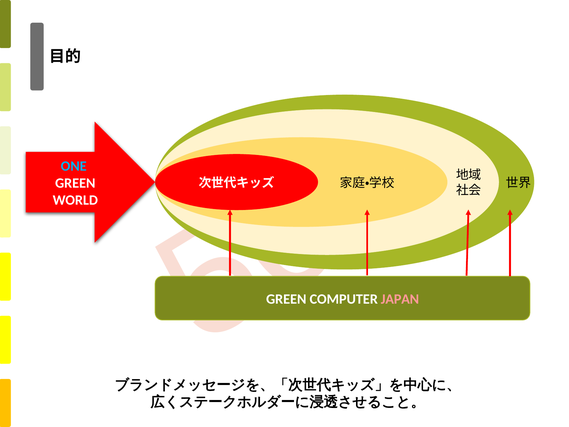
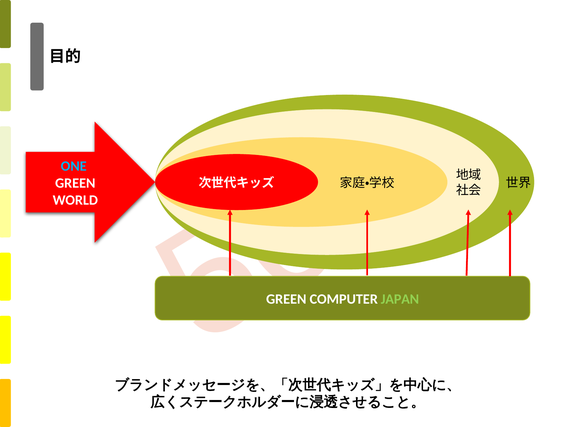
JAPAN colour: pink -> light green
